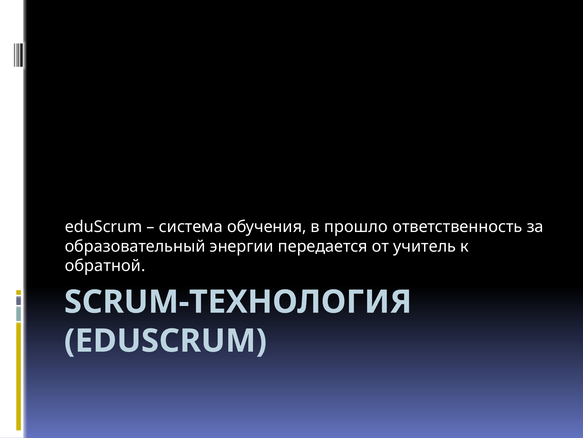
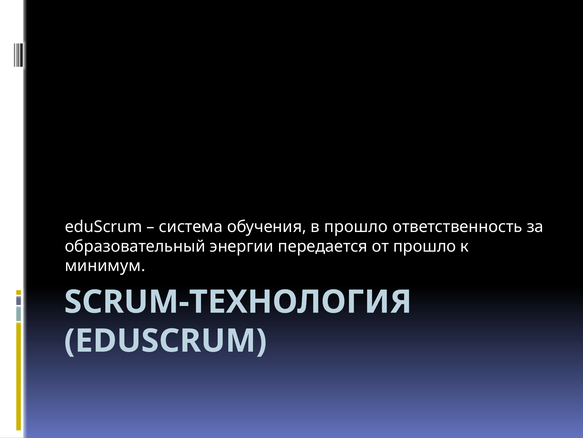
от учитель: учитель -> прошло
обратной: обратной -> минимум
